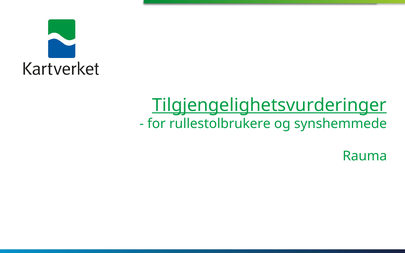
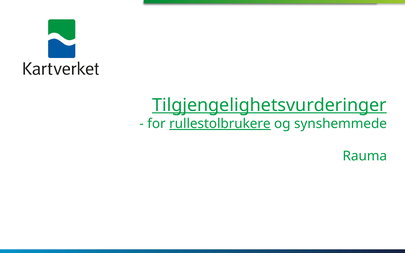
rullestolbrukere underline: none -> present
